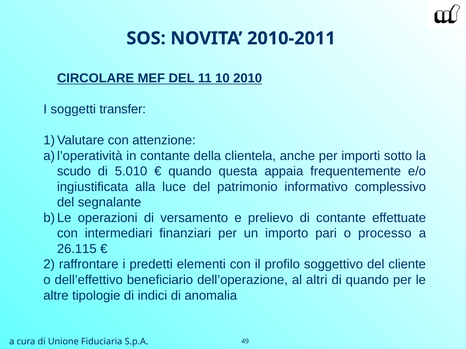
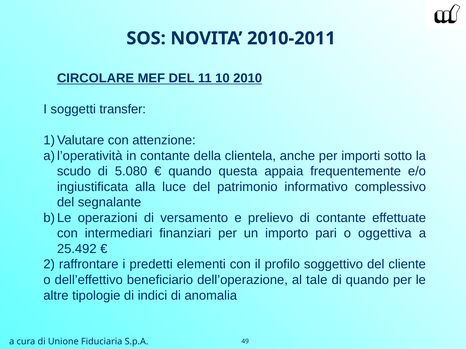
5.010: 5.010 -> 5.080
processo: processo -> oggettiva
26.115: 26.115 -> 25.492
altri: altri -> tale
